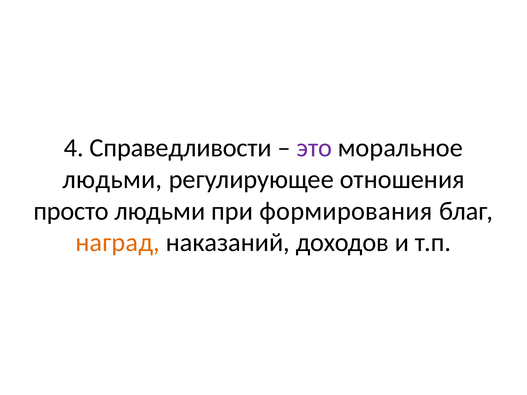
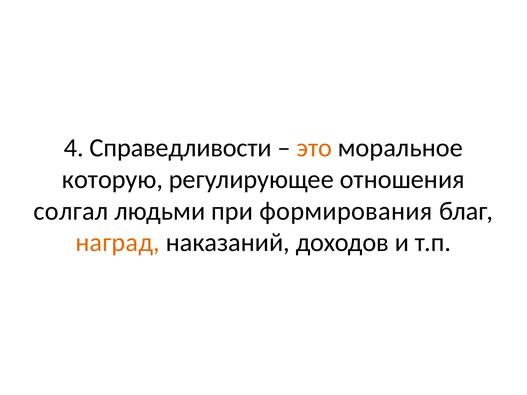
это colour: purple -> orange
людьми at (112, 180): людьми -> которую
просто: просто -> солгал
